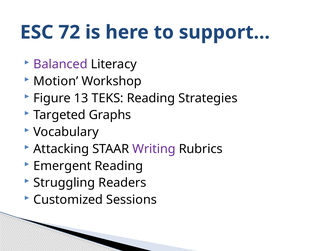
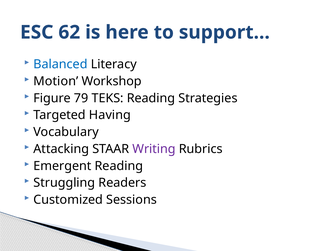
72: 72 -> 62
Balanced colour: purple -> blue
13: 13 -> 79
Graphs: Graphs -> Having
